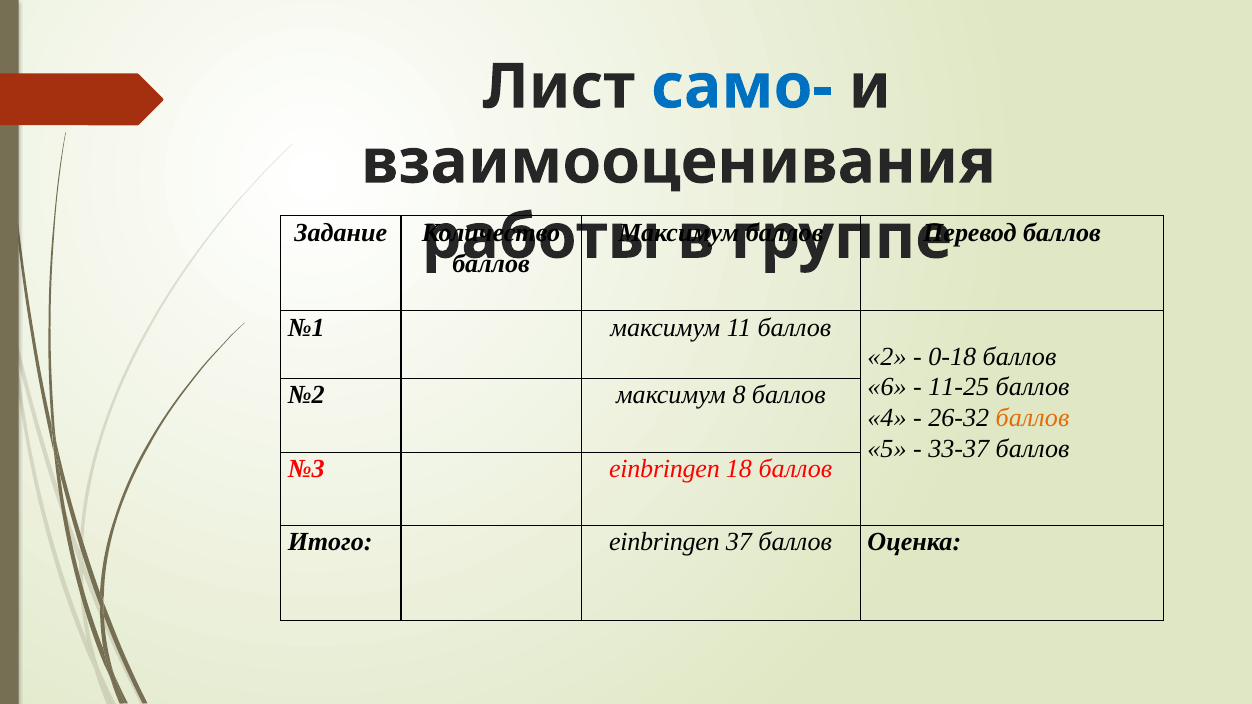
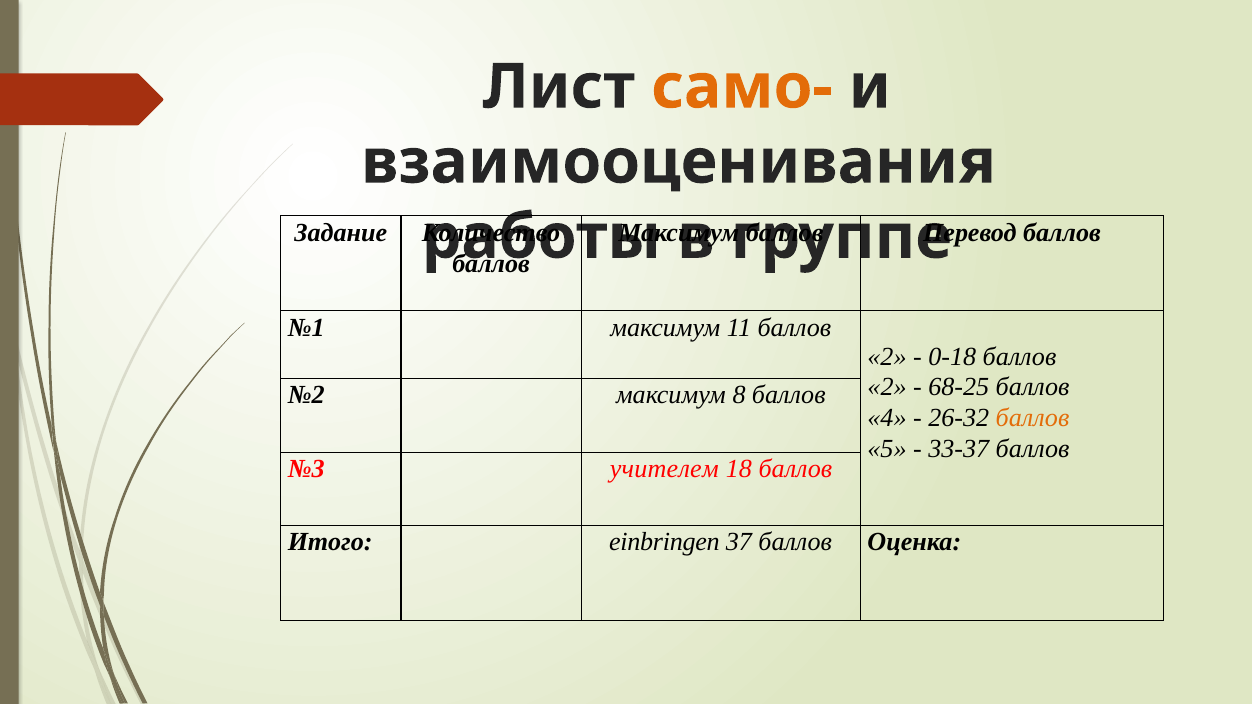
само- colour: blue -> orange
6 at (887, 388): 6 -> 2
11-25: 11-25 -> 68-25
№3 einbringen: einbringen -> учителем
